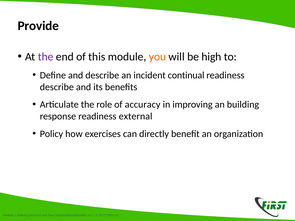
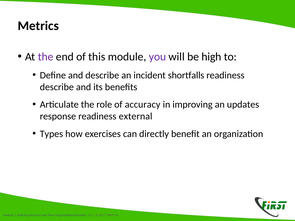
Provide: Provide -> Metrics
you colour: orange -> purple
continual: continual -> shortfalls
building: building -> updates
Policy: Policy -> Types
